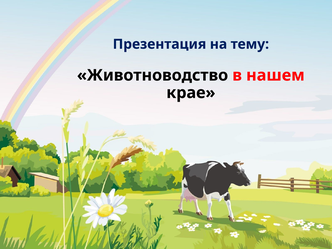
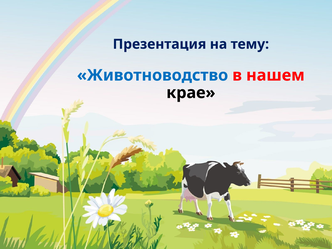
Животноводство colour: black -> blue
